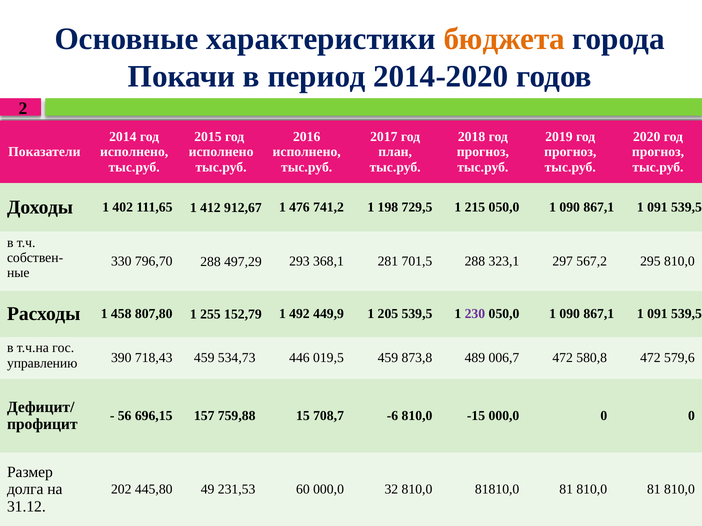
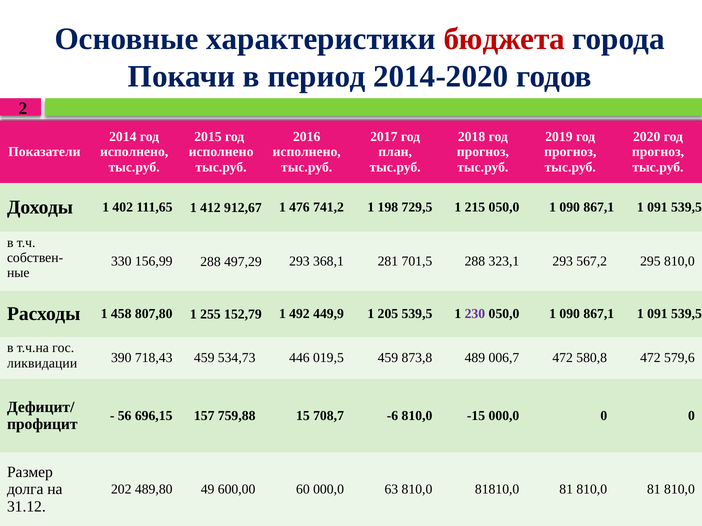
бюджета colour: orange -> red
796,70: 796,70 -> 156,99
323,1 297: 297 -> 293
управлению: управлению -> ликвидации
445,80: 445,80 -> 489,80
231,53: 231,53 -> 600,00
32: 32 -> 63
